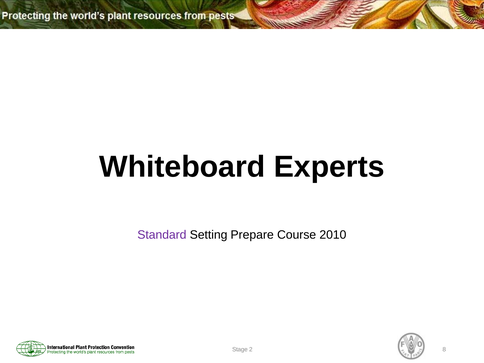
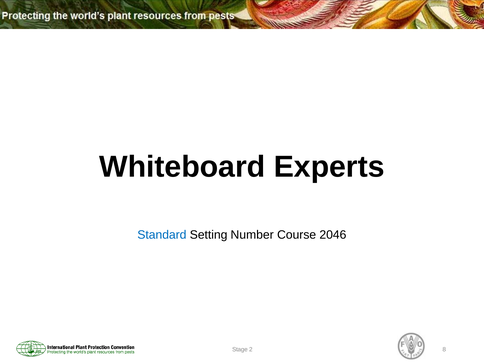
Standard colour: purple -> blue
Prepare: Prepare -> Number
2010: 2010 -> 2046
